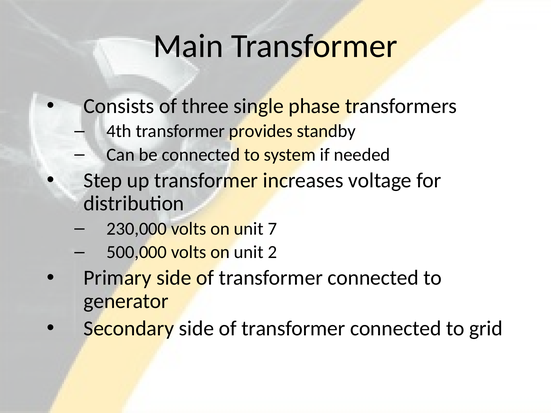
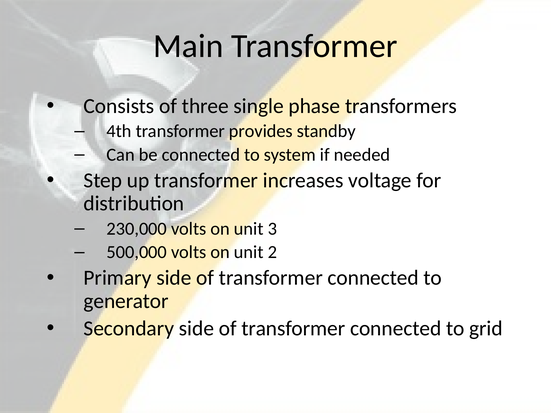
7: 7 -> 3
